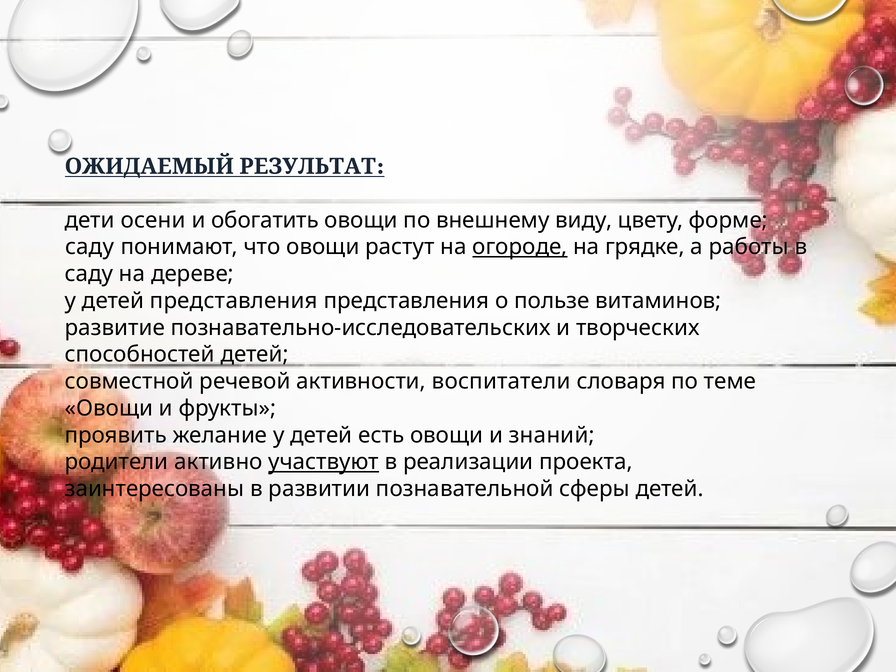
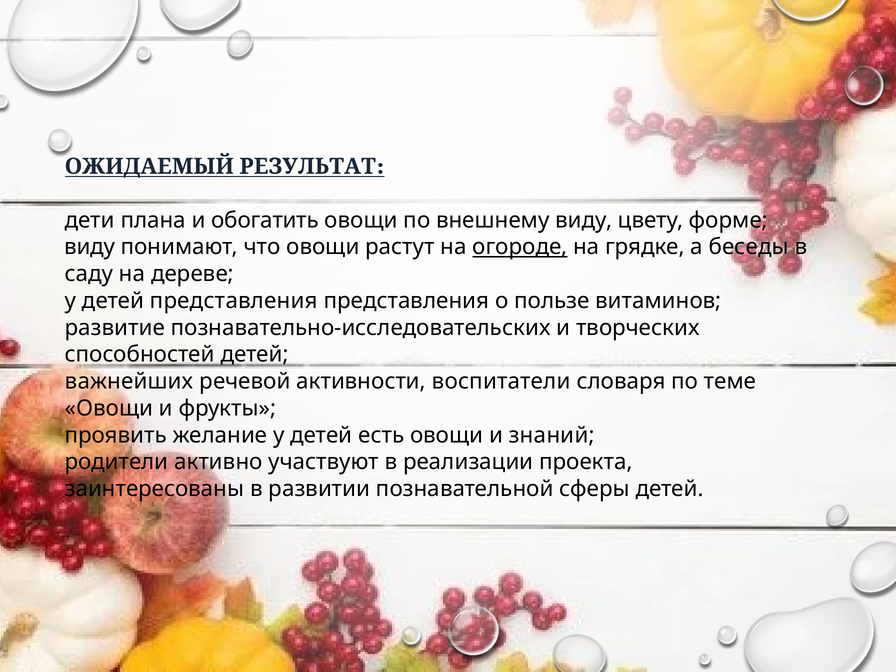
осени: осени -> плана
саду at (90, 247): саду -> виду
работы: работы -> беседы
совместной: совместной -> важнейших
участвуют underline: present -> none
